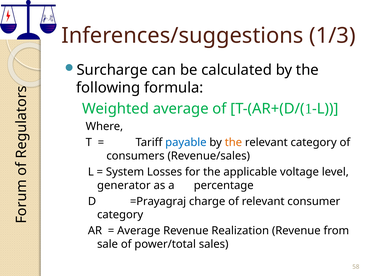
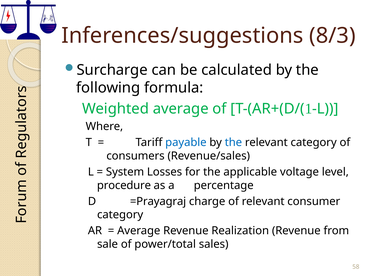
1/3: 1/3 -> 8/3
the at (233, 142) colour: orange -> blue
generator: generator -> procedure
